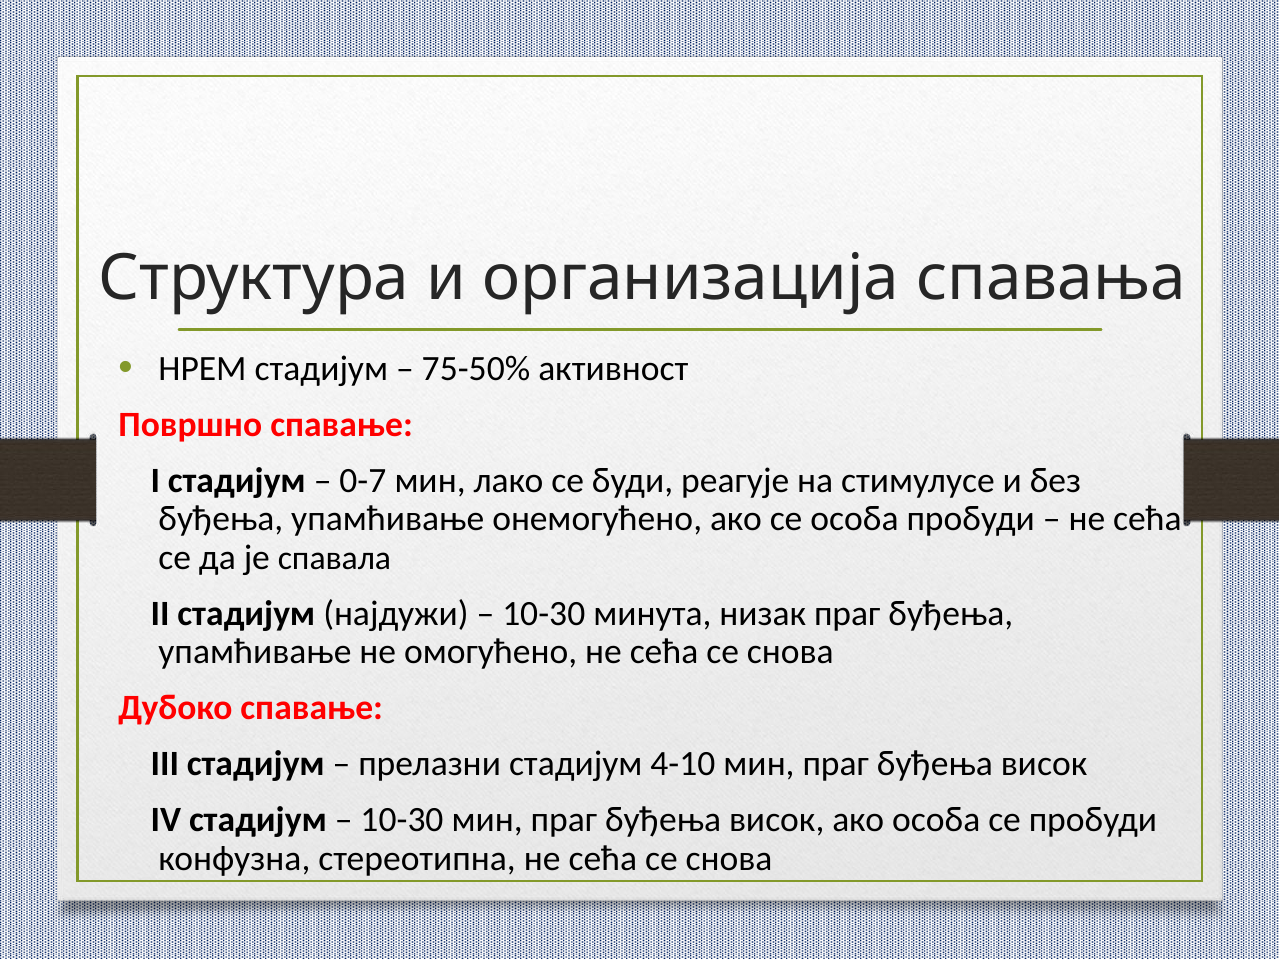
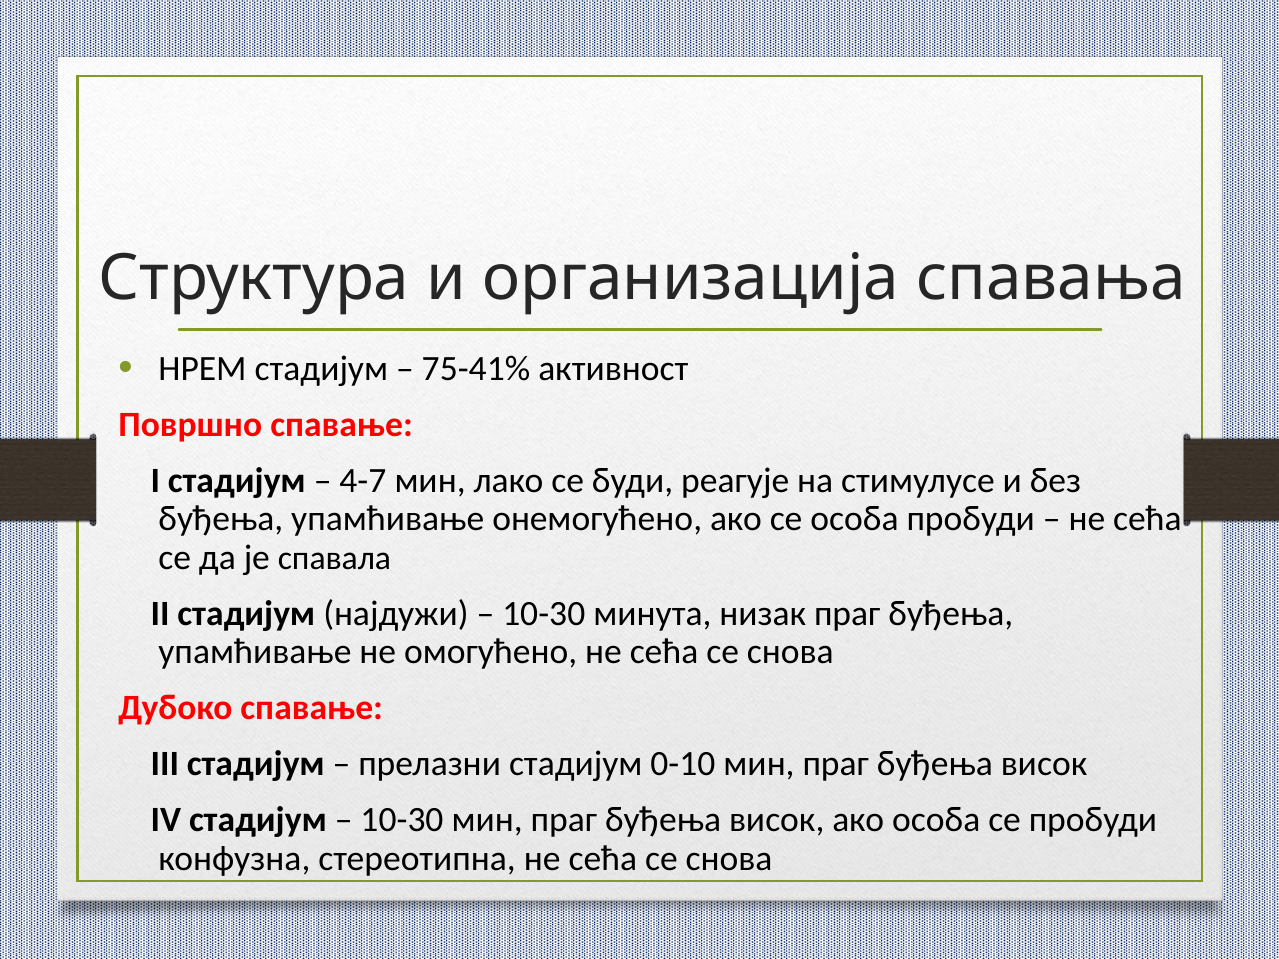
75-50%: 75-50% -> 75-41%
0-7: 0-7 -> 4-7
4-10: 4-10 -> 0-10
